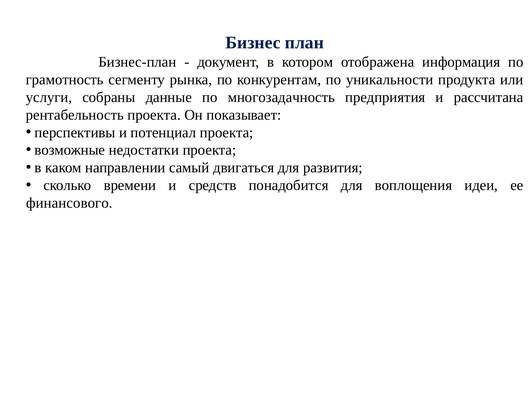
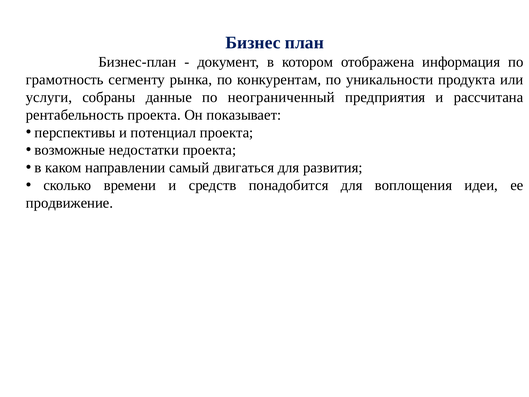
многозадачность: многозадачность -> неограниченный
финансового: финансового -> продвижение
